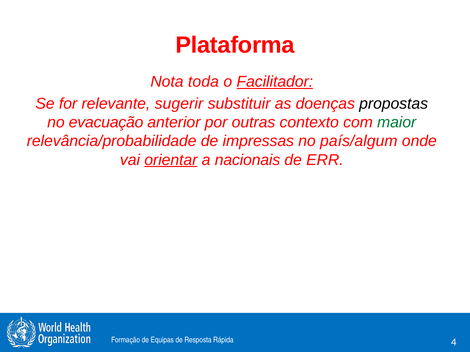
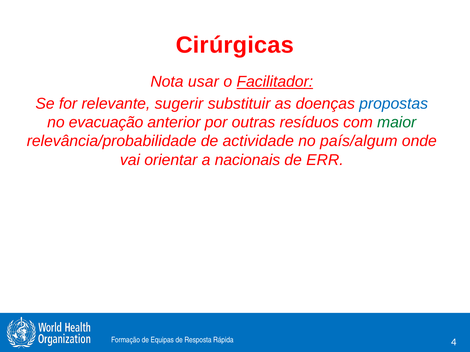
Plataforma: Plataforma -> Cirúrgicas
toda: toda -> usar
propostas colour: black -> blue
contexto: contexto -> resíduos
impressas: impressas -> actividade
orientar underline: present -> none
